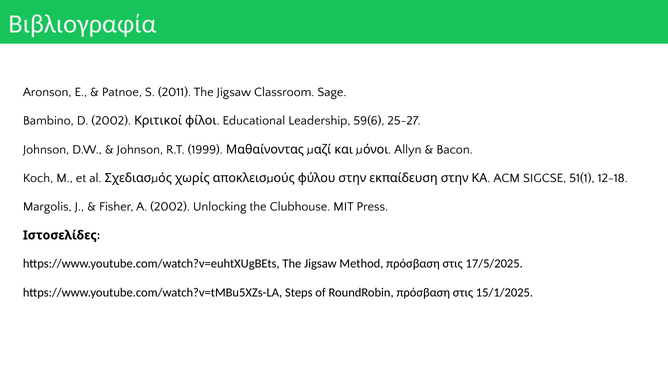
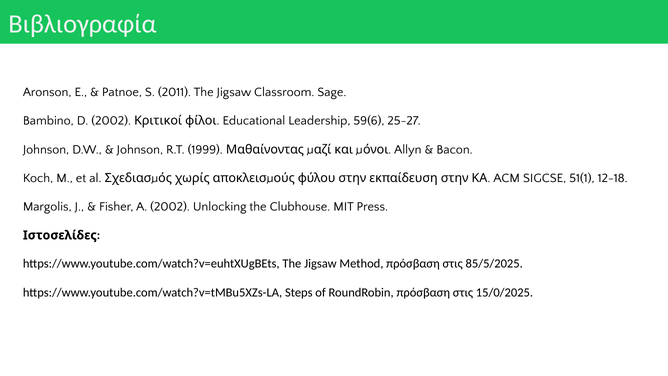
17/5/2025: 17/5/2025 -> 85/5/2025
15/1/2025: 15/1/2025 -> 15/0/2025
